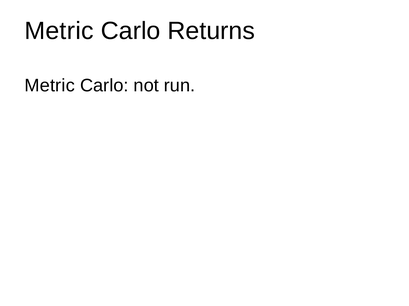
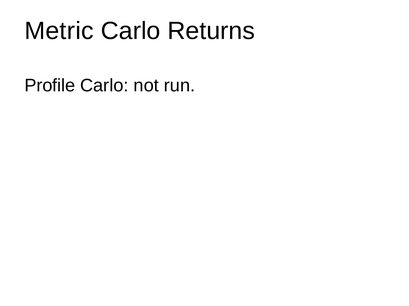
Metric at (50, 86): Metric -> Profile
